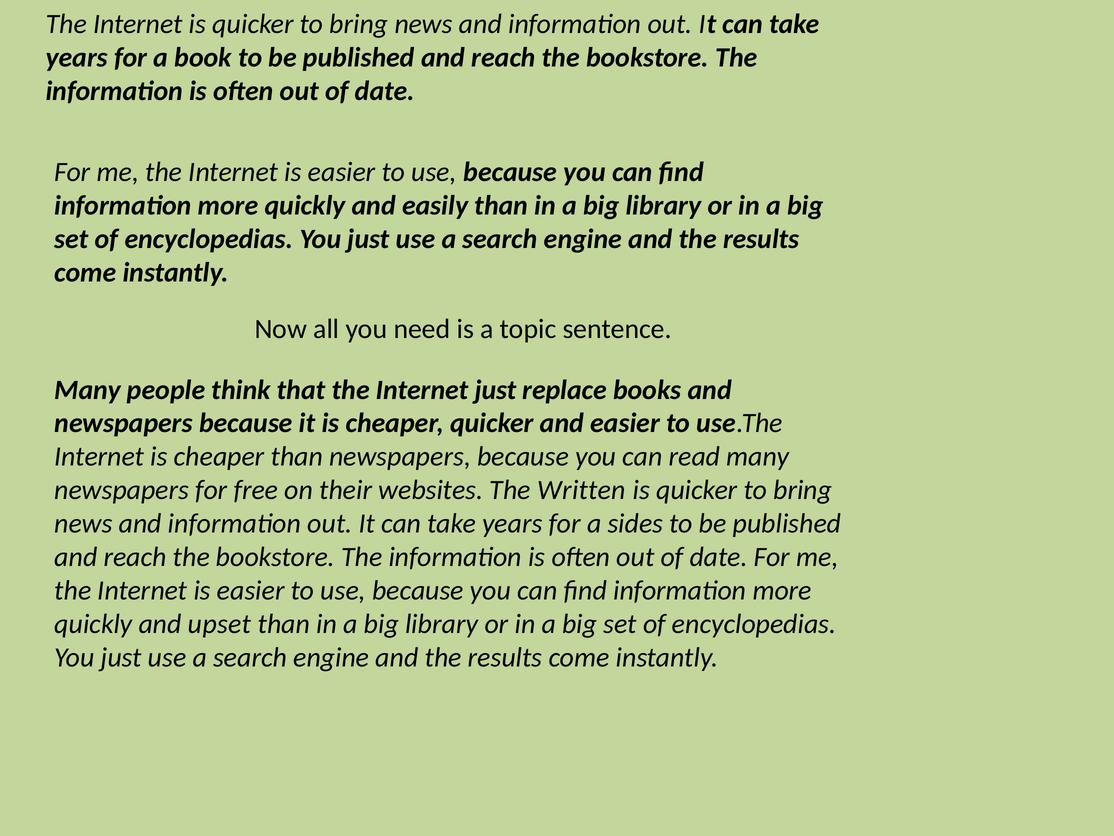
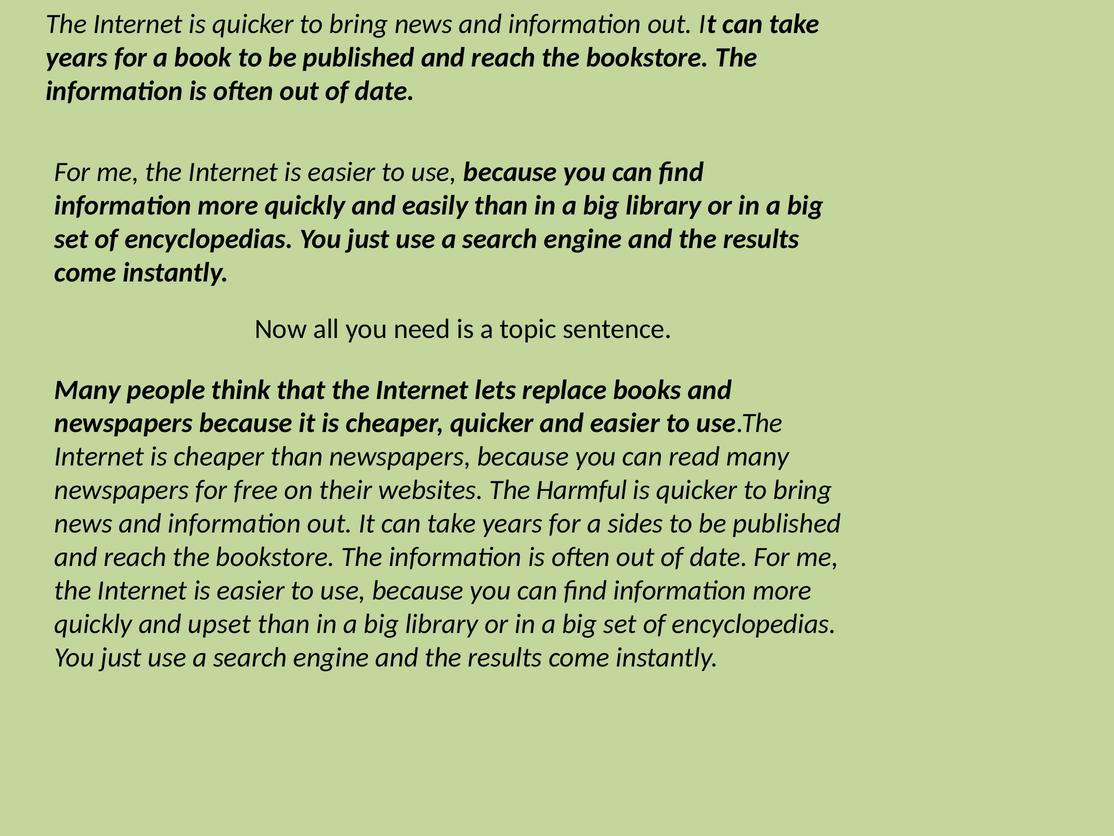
Internet just: just -> lets
Written: Written -> Harmful
